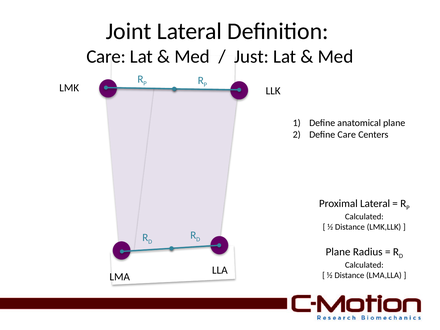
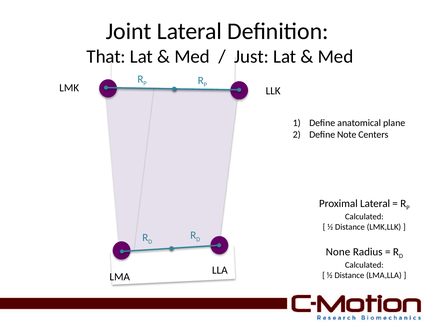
Care at (106, 57): Care -> That
Define Care: Care -> Note
Plane at (338, 252): Plane -> None
